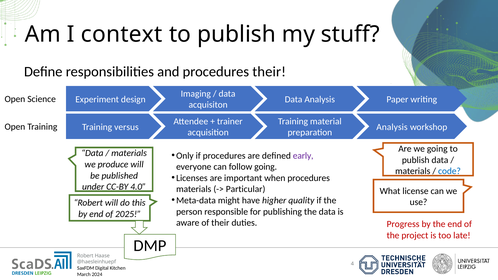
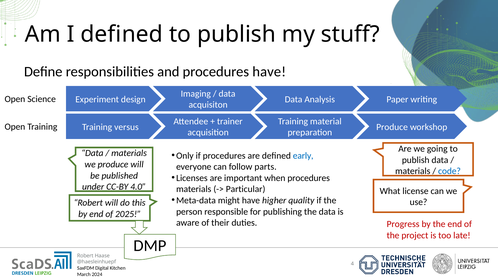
I context: context -> defined
procedures their: their -> have
Analysis at (392, 127): Analysis -> Produce
early colour: purple -> blue
follow going: going -> parts
